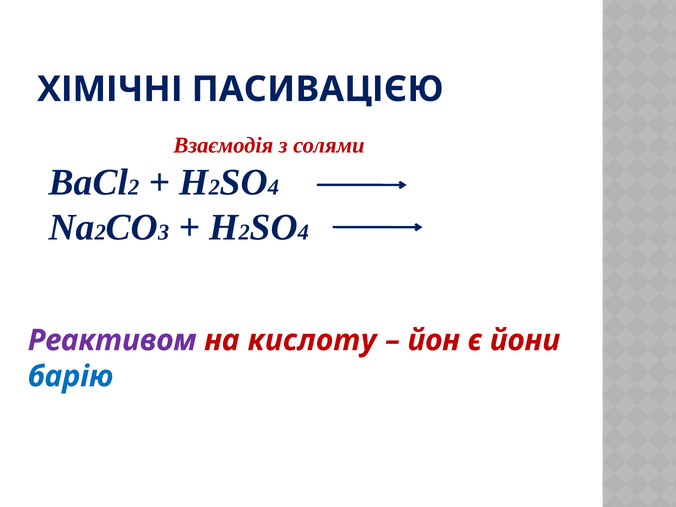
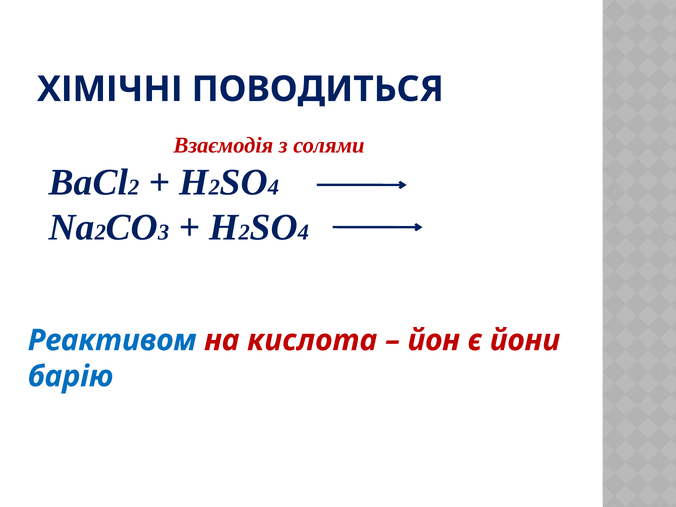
ПАСИВАЦІЄЮ: ПАСИВАЦІЄЮ -> ПОВОДИТЬСЯ
Реактивом colour: purple -> blue
кислоту: кислоту -> кислота
